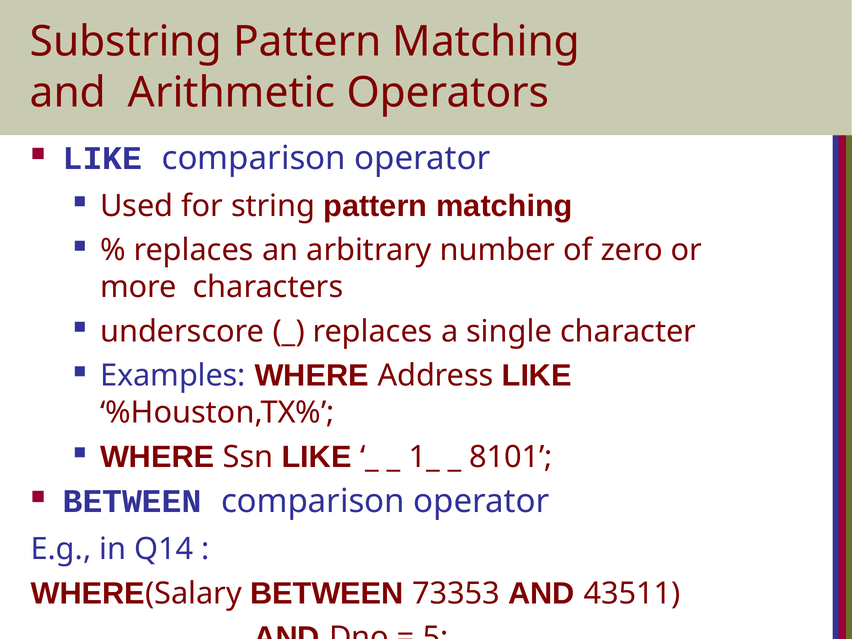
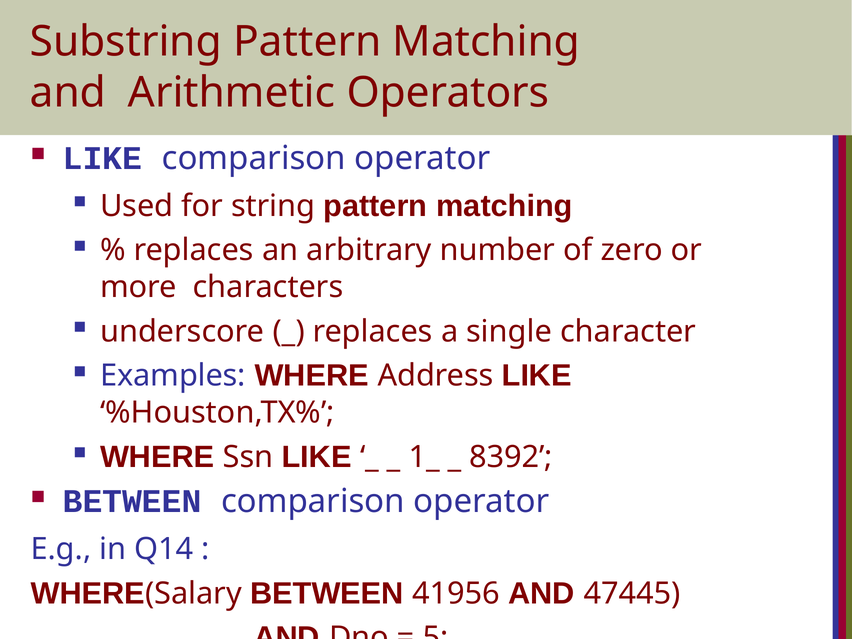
8101: 8101 -> 8392
73353: 73353 -> 41956
43511: 43511 -> 47445
